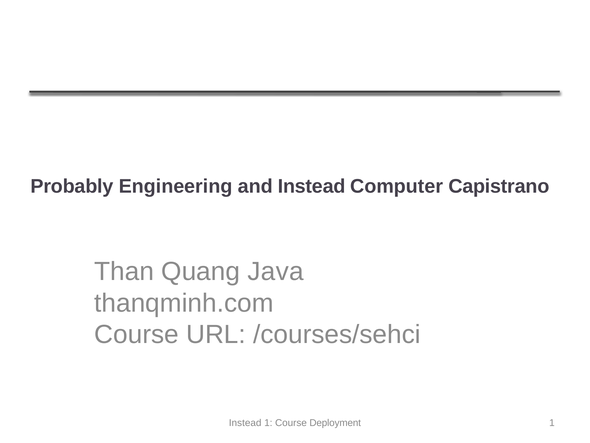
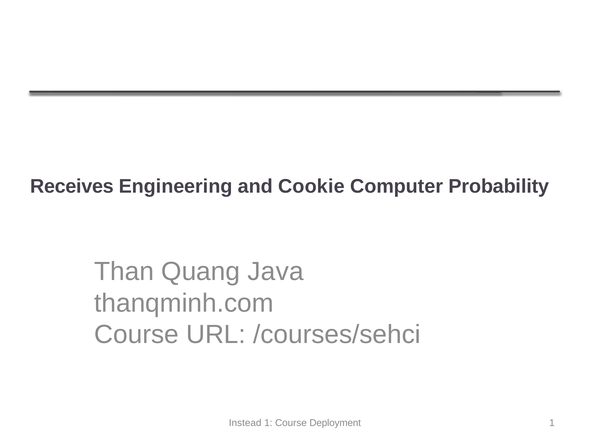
Probably: Probably -> Receives
and Instead: Instead -> Cookie
Capistrano: Capistrano -> Probability
